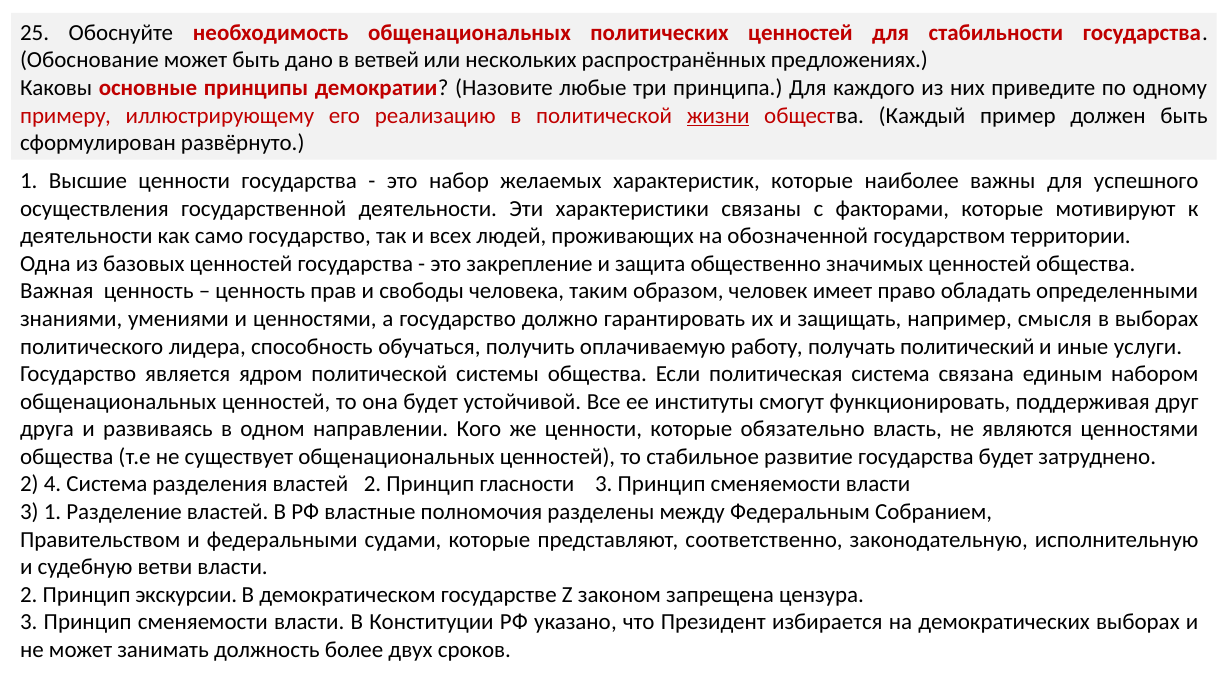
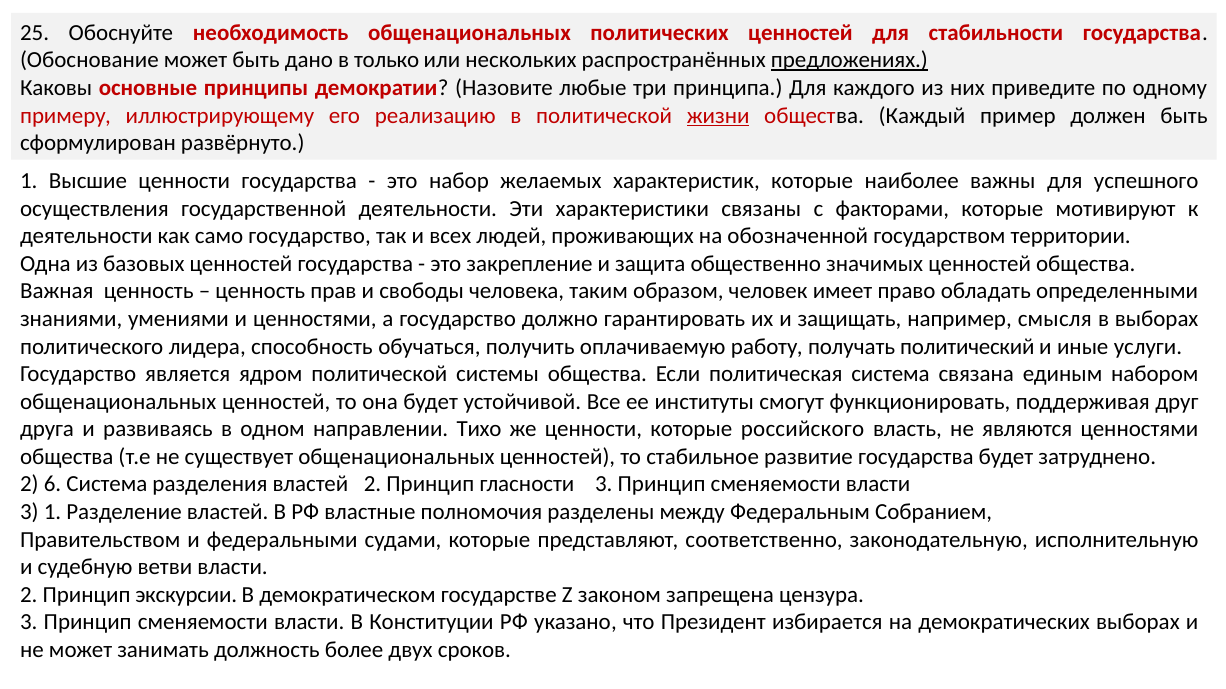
ветвей: ветвей -> только
предложениях underline: none -> present
Кого: Кого -> Тихо
обязательно: обязательно -> российского
4: 4 -> 6
